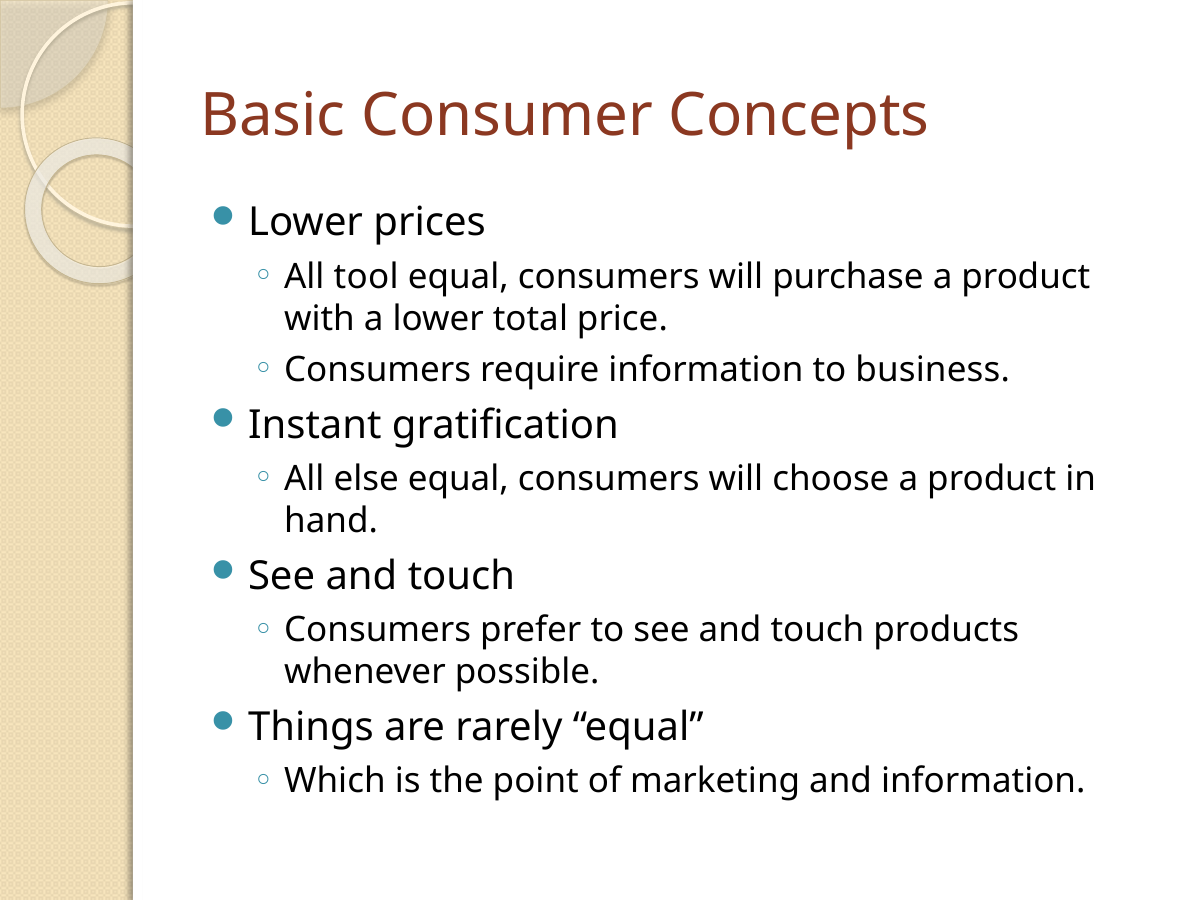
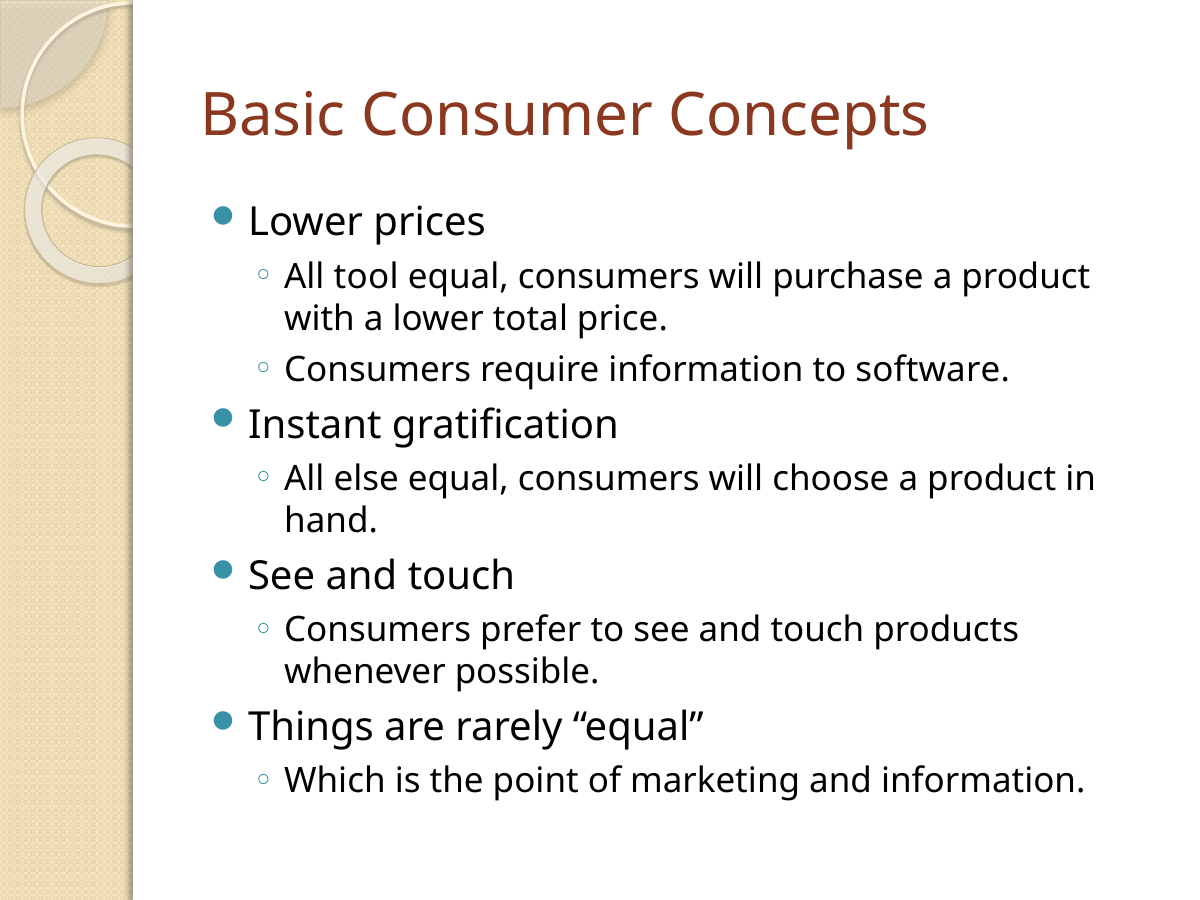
business: business -> software
